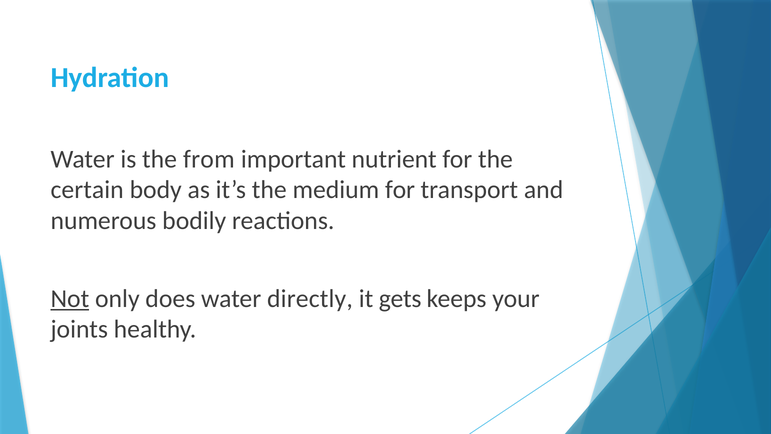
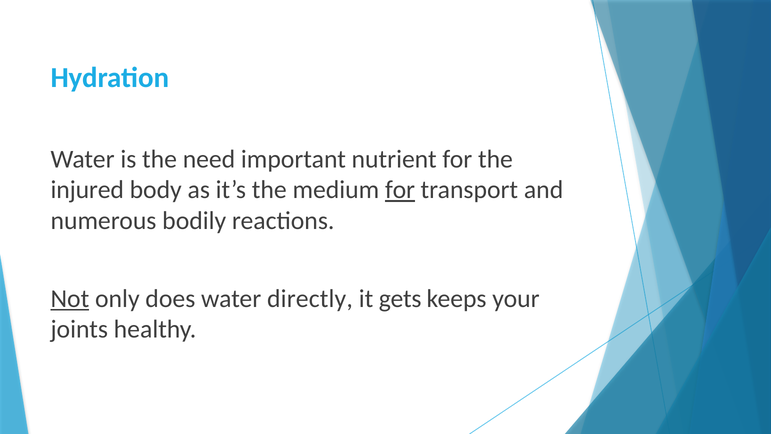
from: from -> need
certain: certain -> injured
for at (400, 190) underline: none -> present
